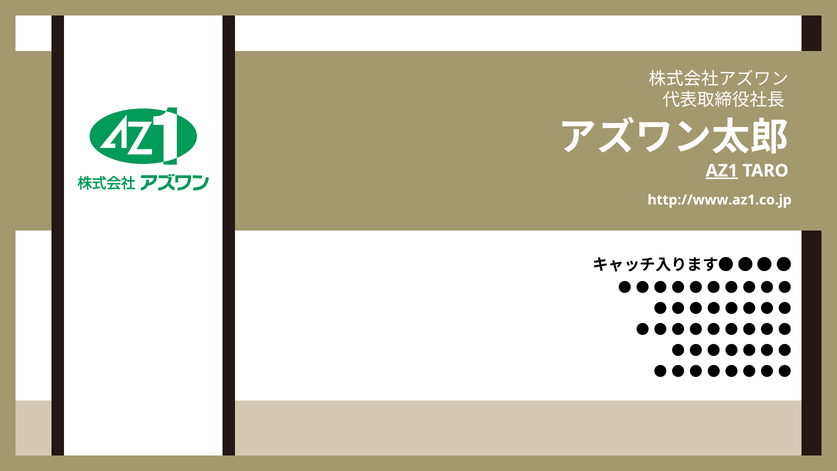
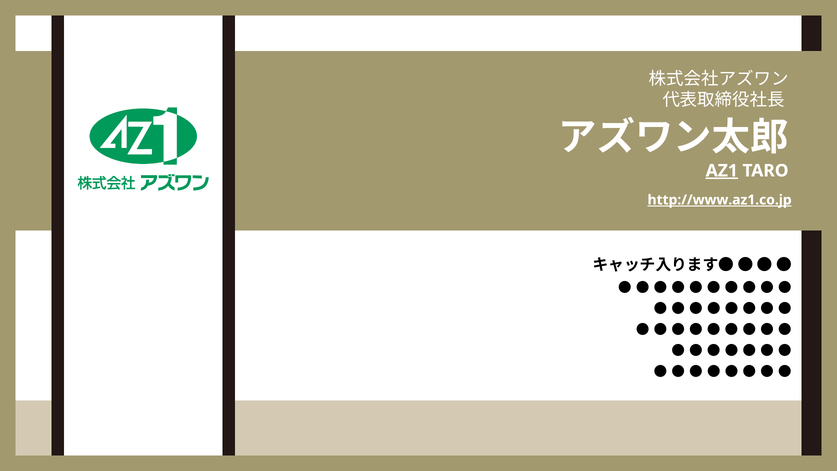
http://www.az1.co.jp underline: none -> present
